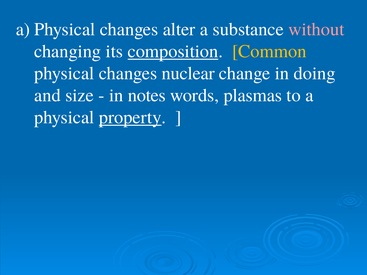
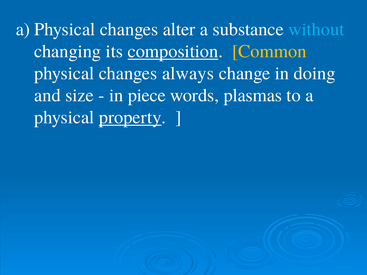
without colour: pink -> light blue
nuclear: nuclear -> always
notes: notes -> piece
